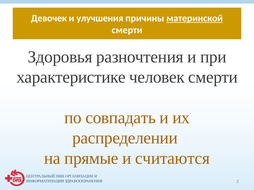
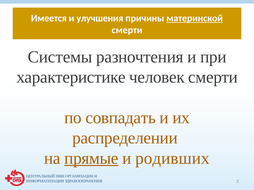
Девочек: Девочек -> Имеется
Здоровья: Здоровья -> Системы
прямые underline: none -> present
считаются: считаются -> родивших
